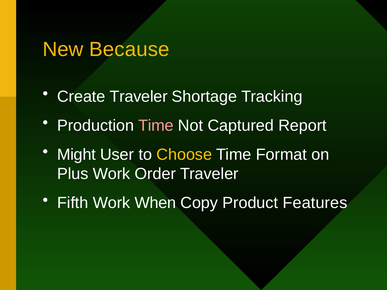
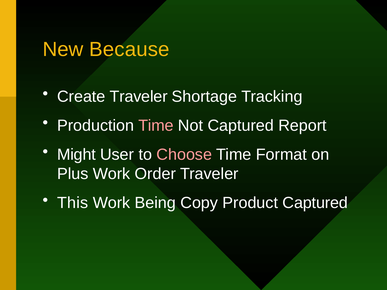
Choose colour: yellow -> pink
Fifth: Fifth -> This
When: When -> Being
Product Features: Features -> Captured
